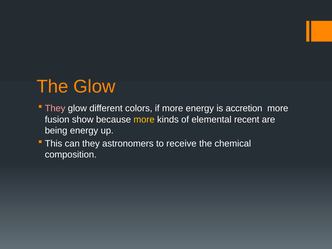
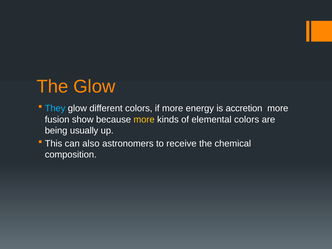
They at (55, 108) colour: pink -> light blue
elemental recent: recent -> colors
being energy: energy -> usually
can they: they -> also
